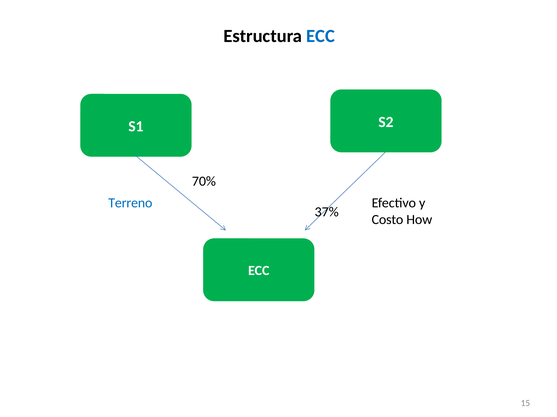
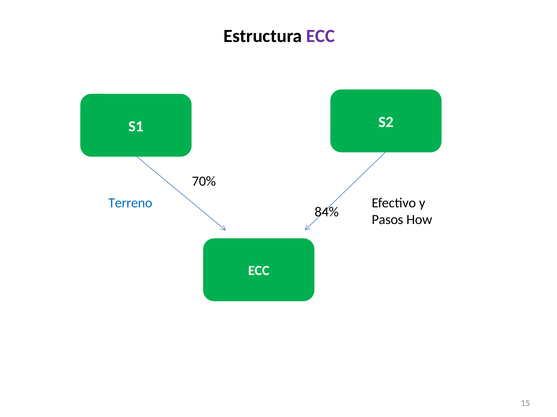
ECC at (321, 36) colour: blue -> purple
37%: 37% -> 84%
Costo: Costo -> Pasos
